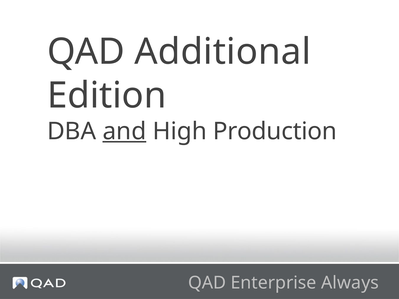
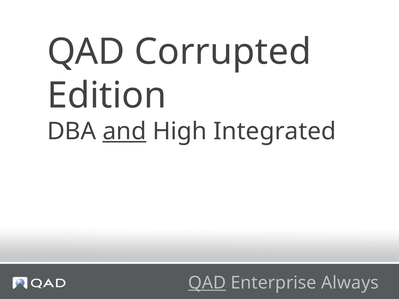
Additional: Additional -> Corrupted
Production: Production -> Integrated
QAD at (207, 283) underline: none -> present
